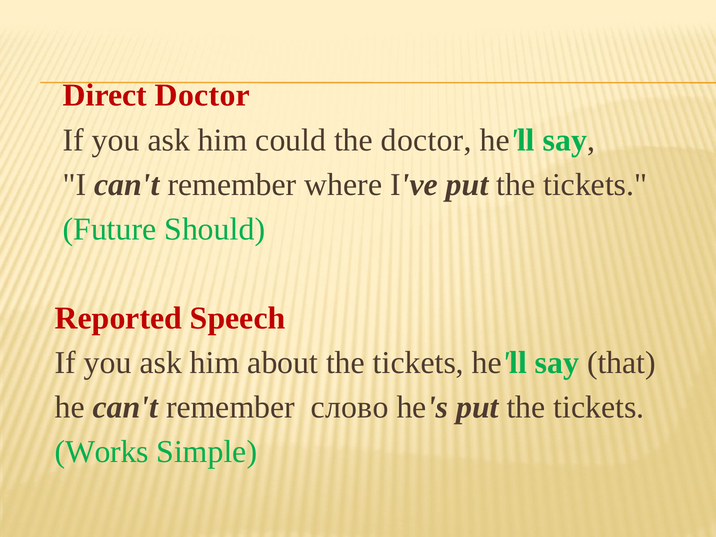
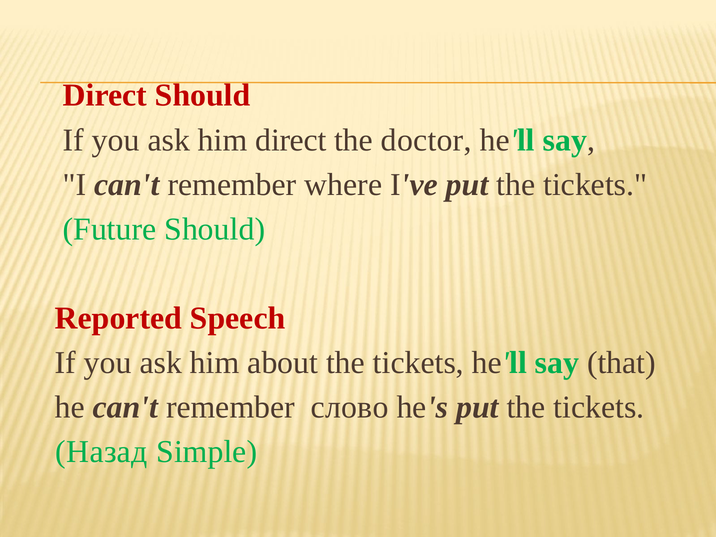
Direct Doctor: Doctor -> Should
him could: could -> direct
Works: Works -> Назад
